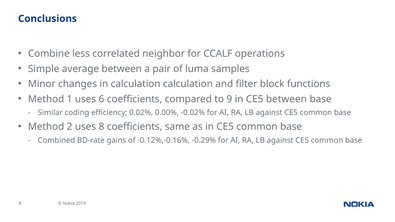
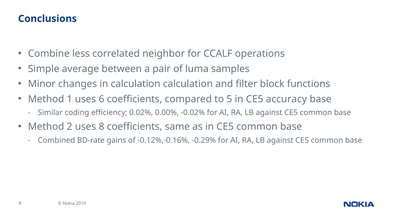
9: 9 -> 5
CE5 between: between -> accuracy
